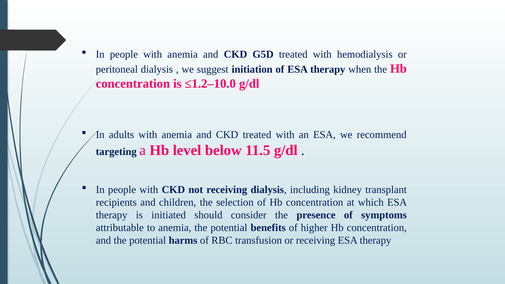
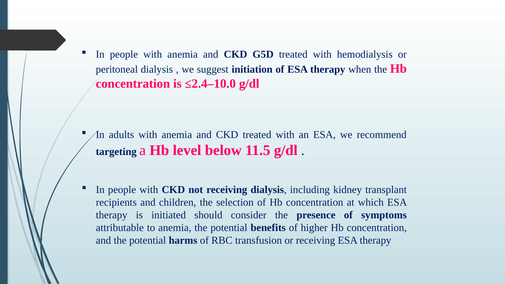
≤1.2–10.0: ≤1.2–10.0 -> ≤2.4–10.0
